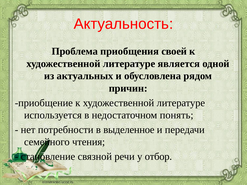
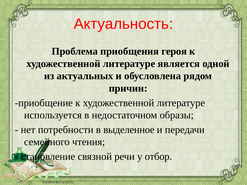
своей: своей -> героя
понять: понять -> образы
